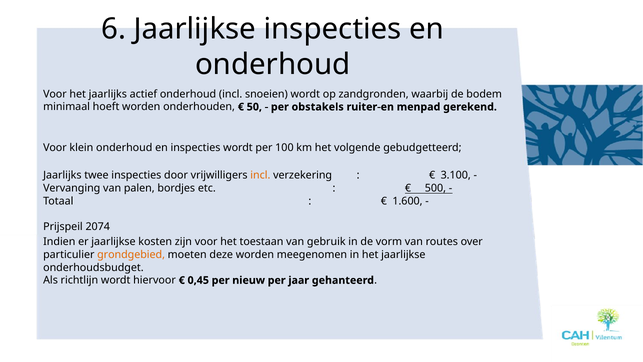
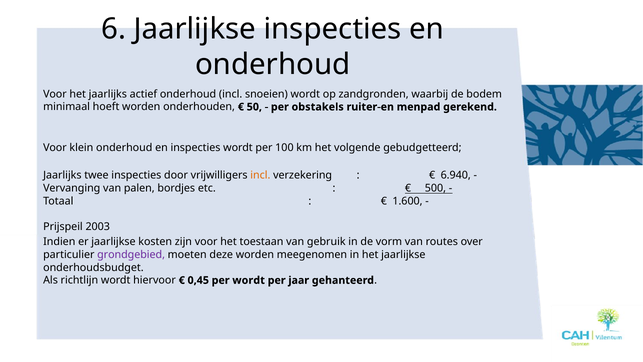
3.100: 3.100 -> 6.940
2074: 2074 -> 2003
grondgebied colour: orange -> purple
per nieuw: nieuw -> wordt
